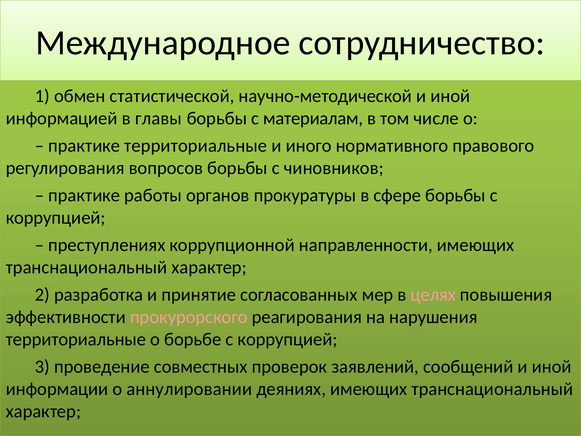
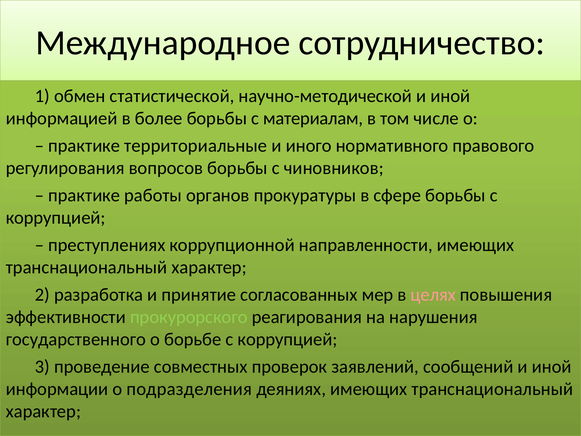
главы: главы -> более
прокурорского colour: pink -> light green
территориальные at (76, 339): территориальные -> государственного
аннулировании: аннулировании -> подразделения
